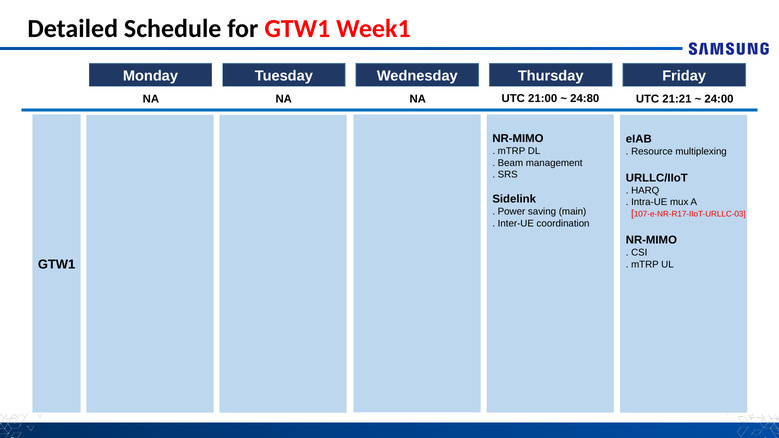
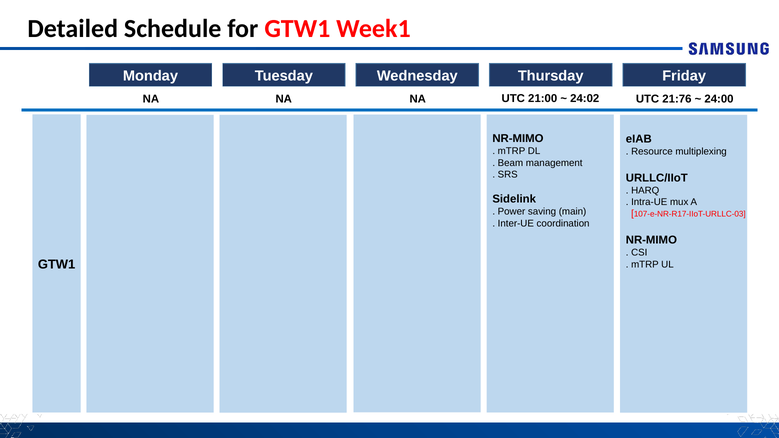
24:80: 24:80 -> 24:02
21:21: 21:21 -> 21:76
